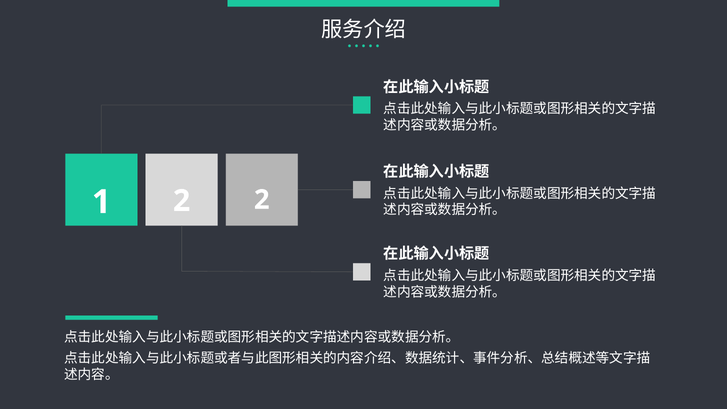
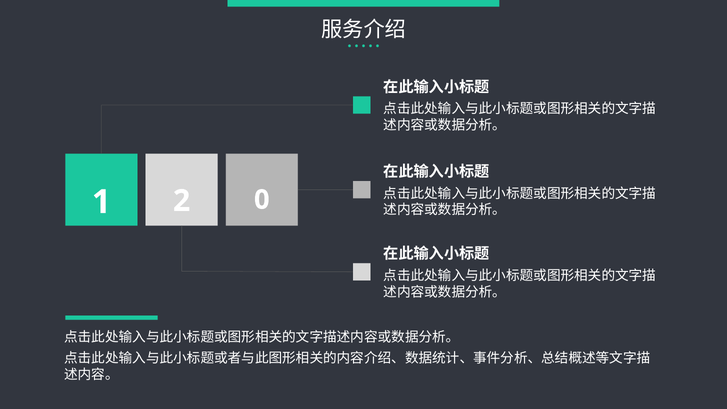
2 2: 2 -> 0
